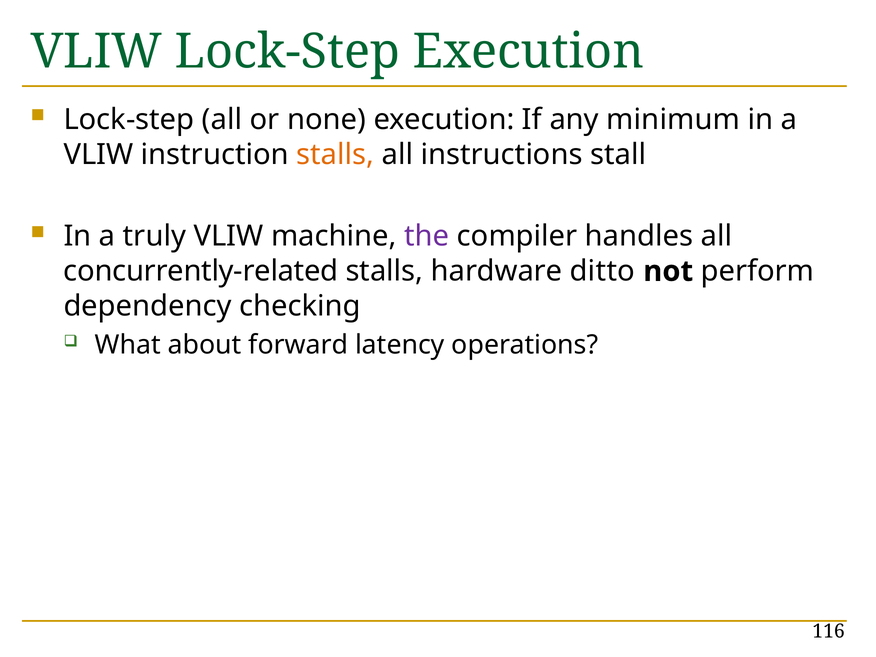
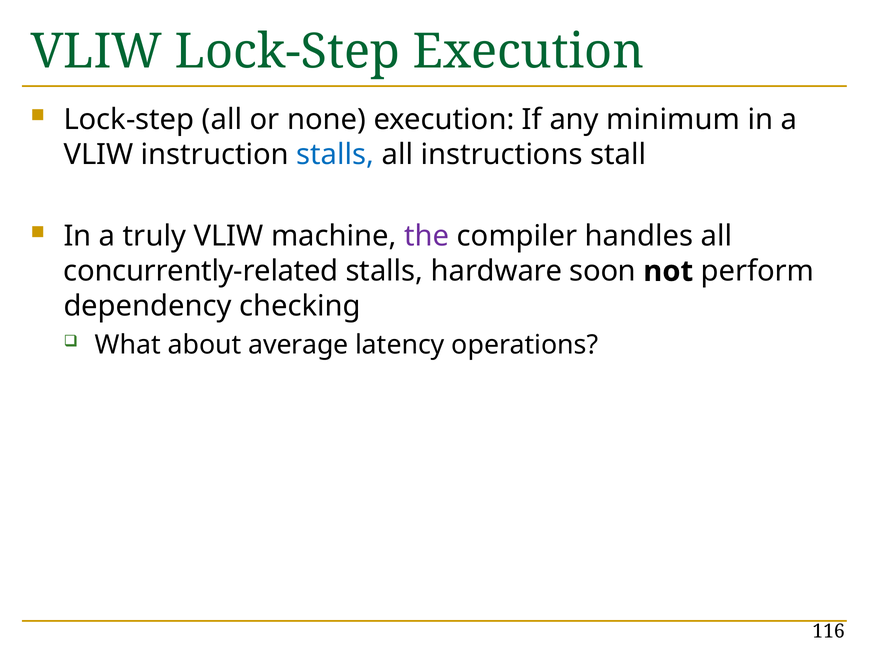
stalls at (335, 154) colour: orange -> blue
ditto: ditto -> soon
forward: forward -> average
